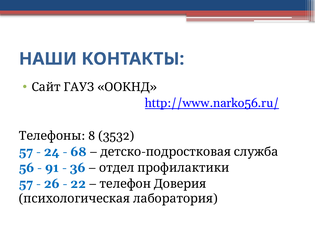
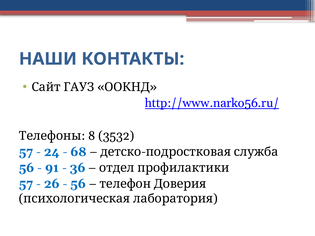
22 at (78, 184): 22 -> 56
